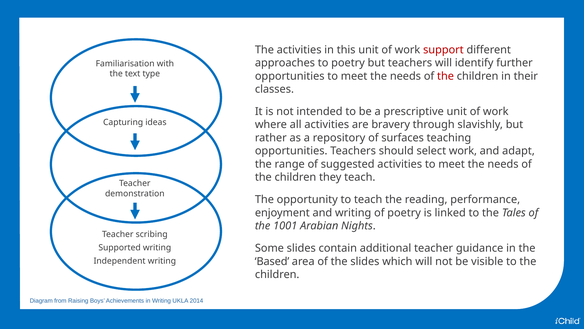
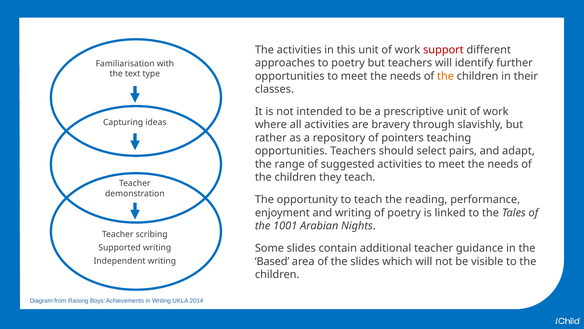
the at (446, 76) colour: red -> orange
surfaces: surfaces -> pointers
select work: work -> pairs
